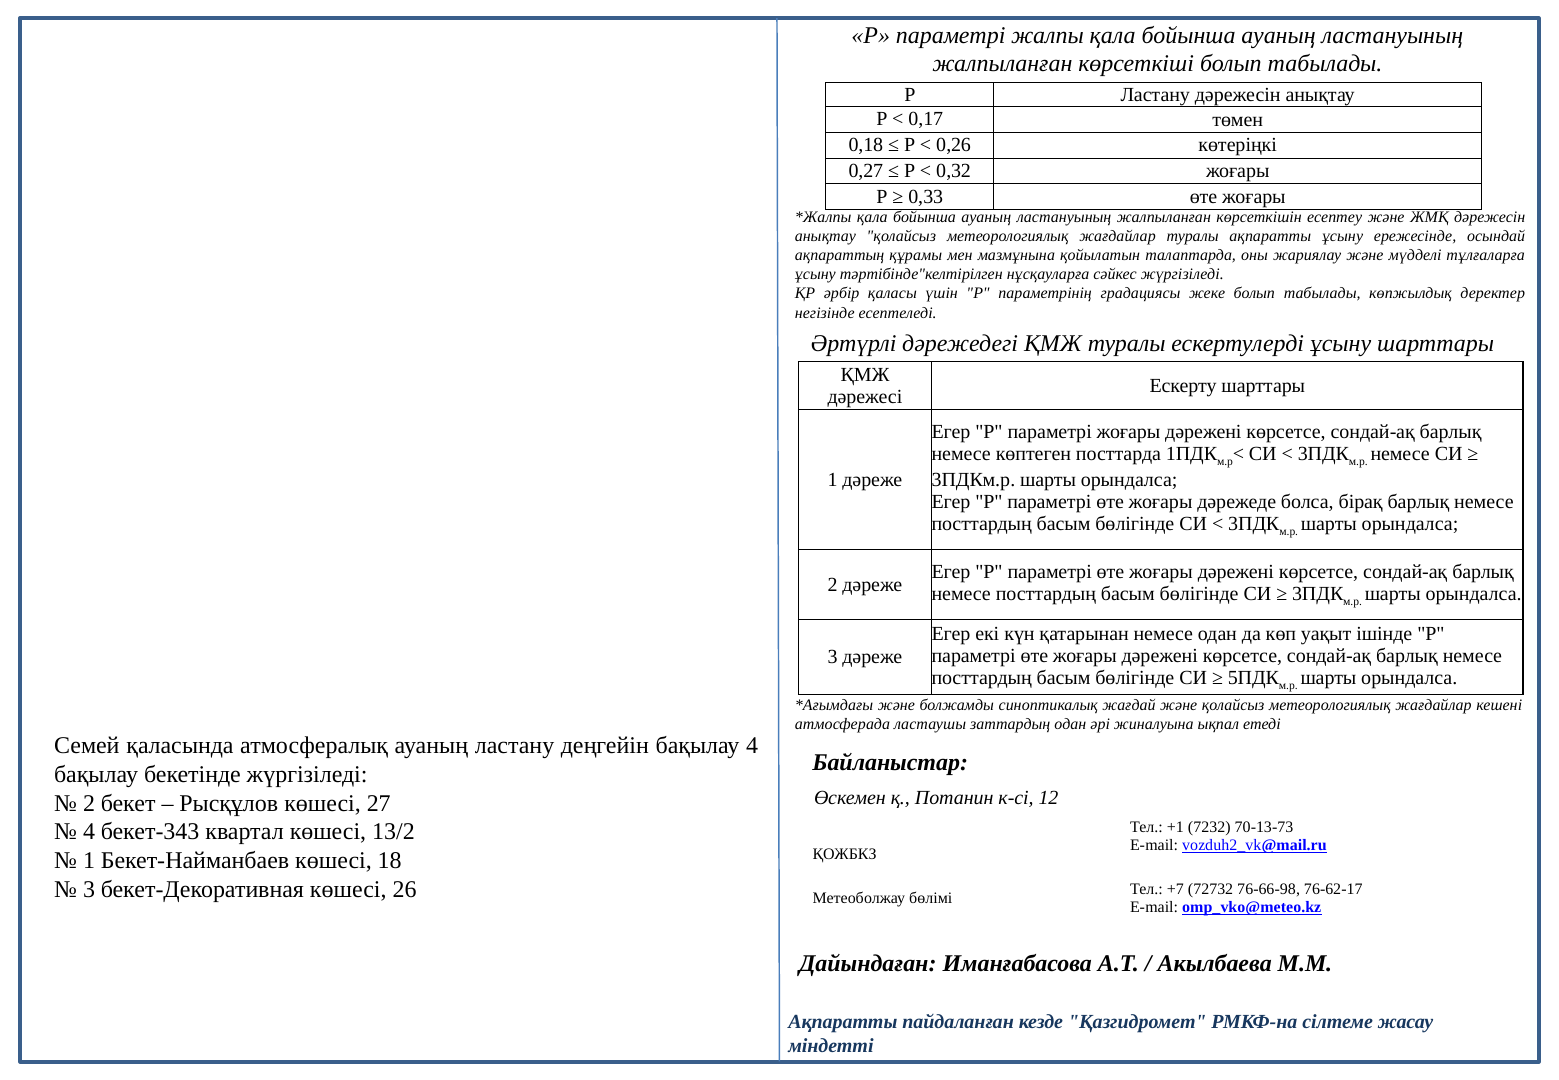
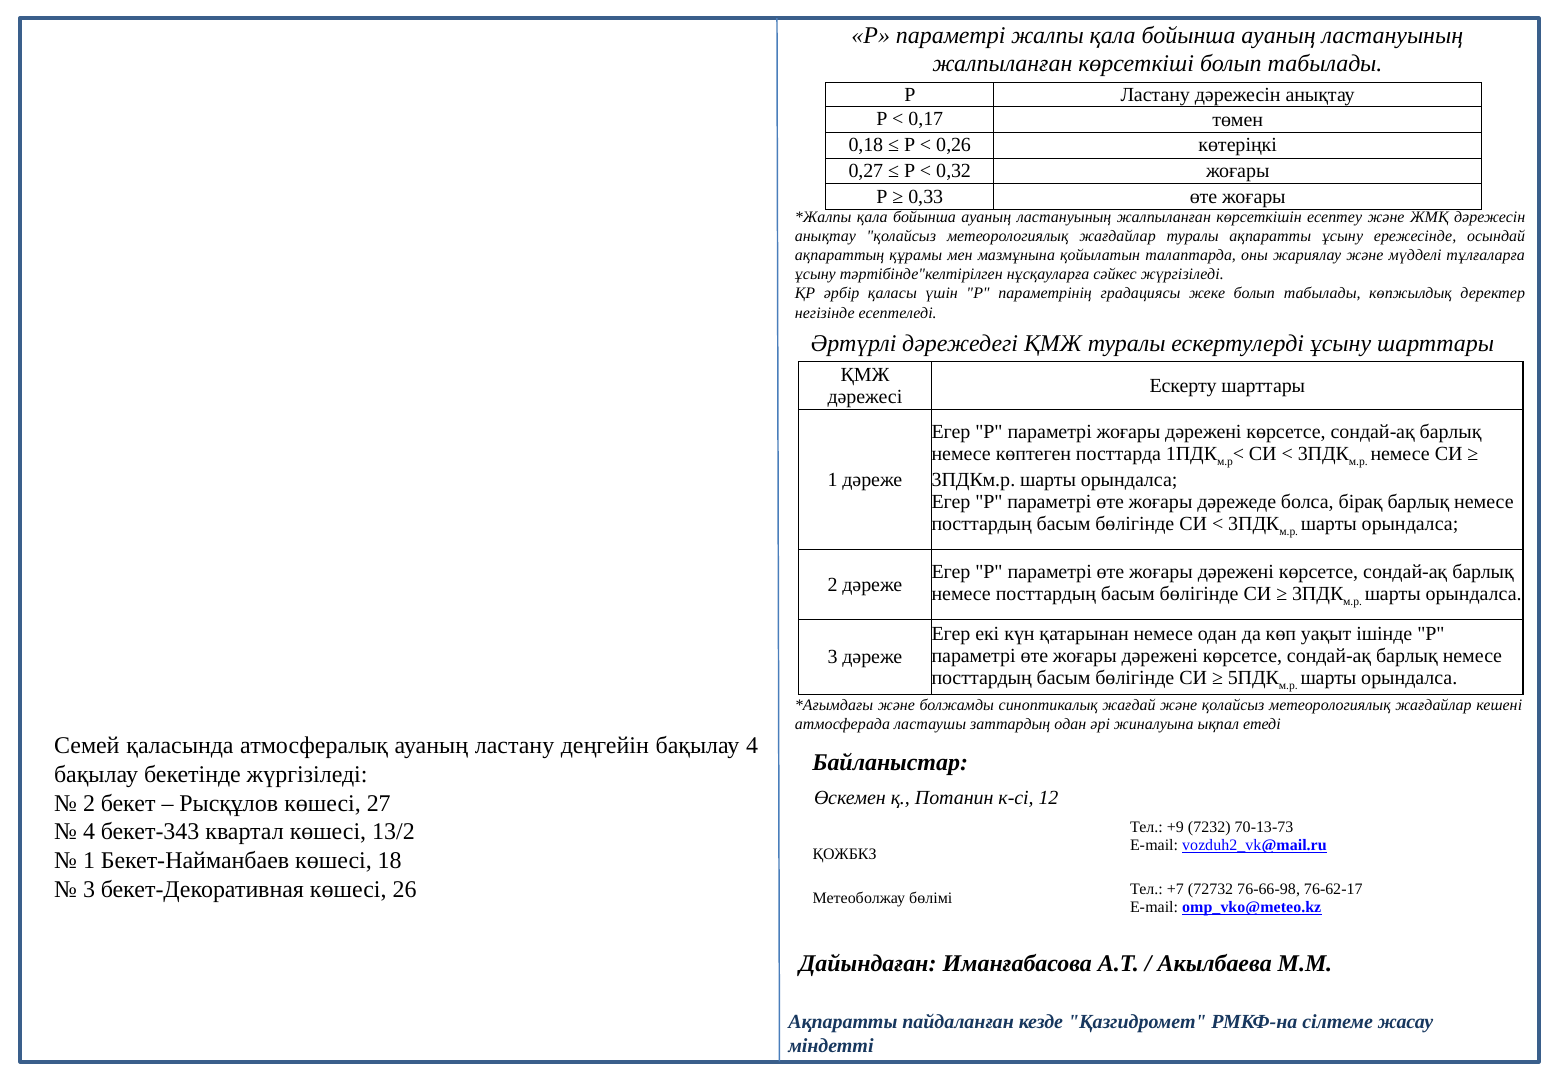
+1: +1 -> +9
